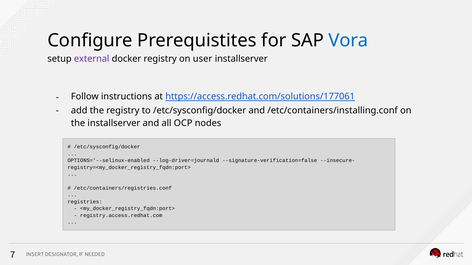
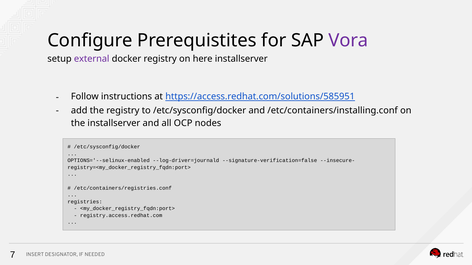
Vora colour: blue -> purple
user: user -> here
https://access.redhat.com/solutions/177061: https://access.redhat.com/solutions/177061 -> https://access.redhat.com/solutions/585951
